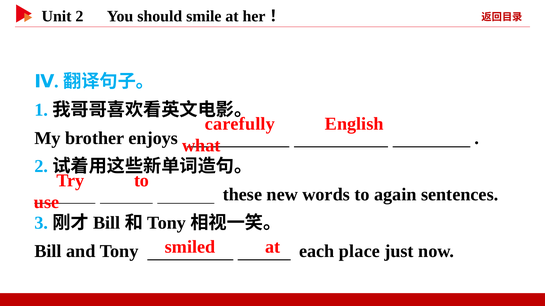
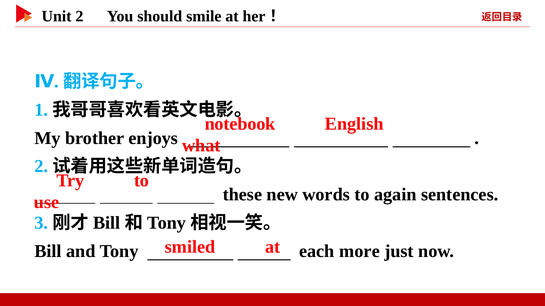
carefully: carefully -> notebook
place: place -> more
